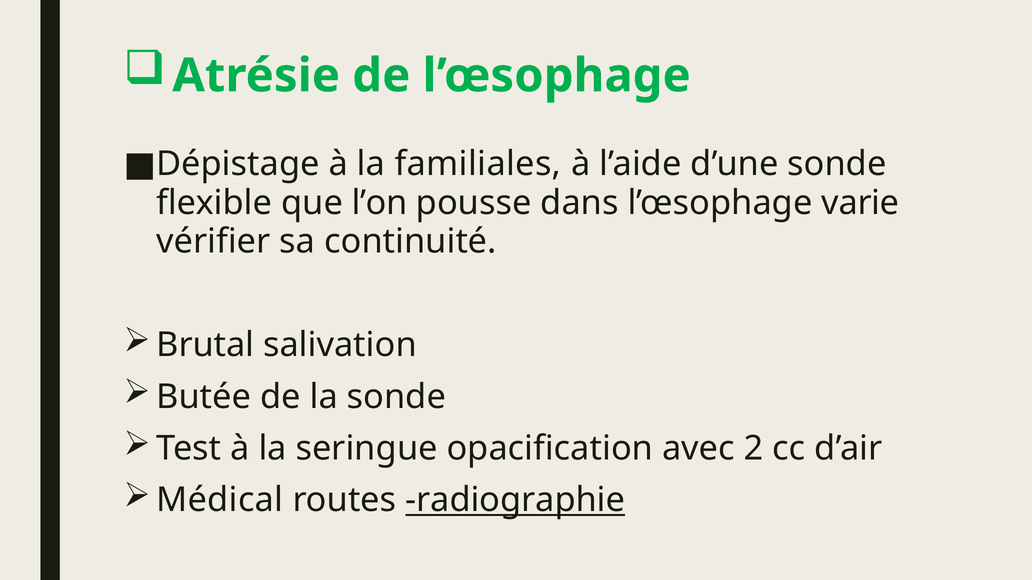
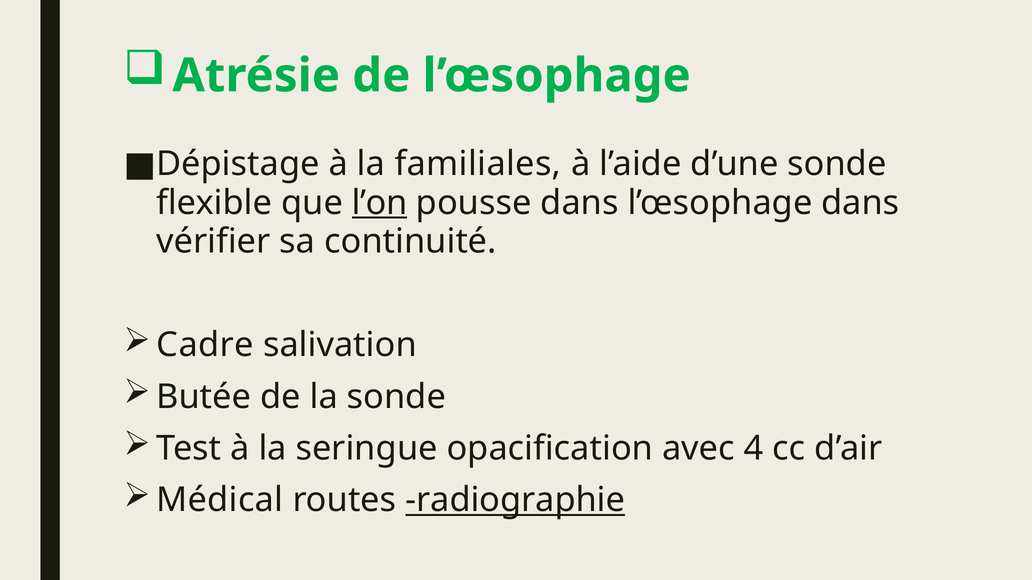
l’on underline: none -> present
l’œsophage varie: varie -> dans
Brutal: Brutal -> Cadre
2: 2 -> 4
